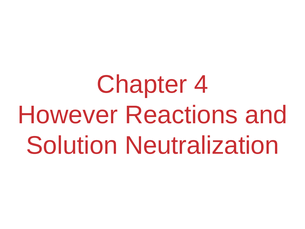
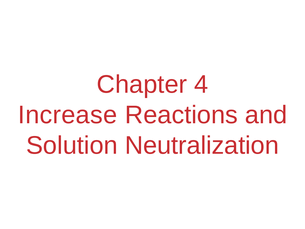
However: However -> Increase
